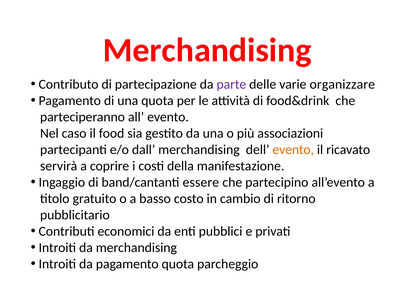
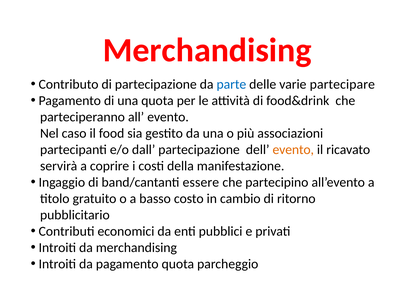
parte colour: purple -> blue
organizzare: organizzare -> partecipare
dall merchandising: merchandising -> partecipazione
